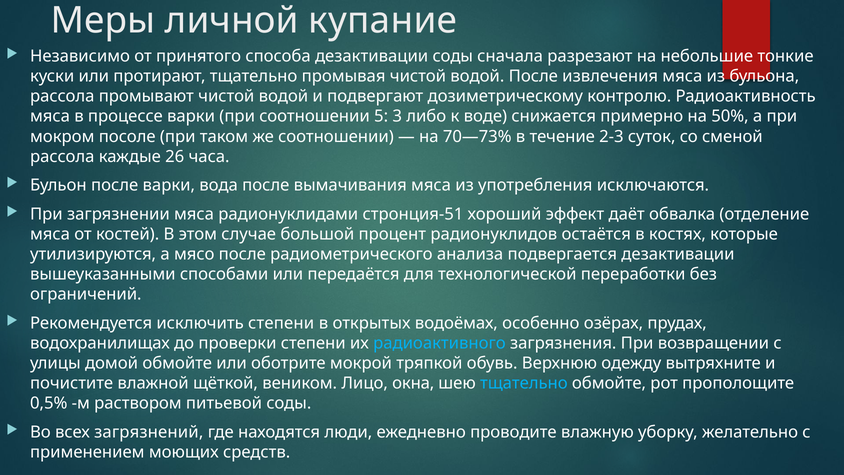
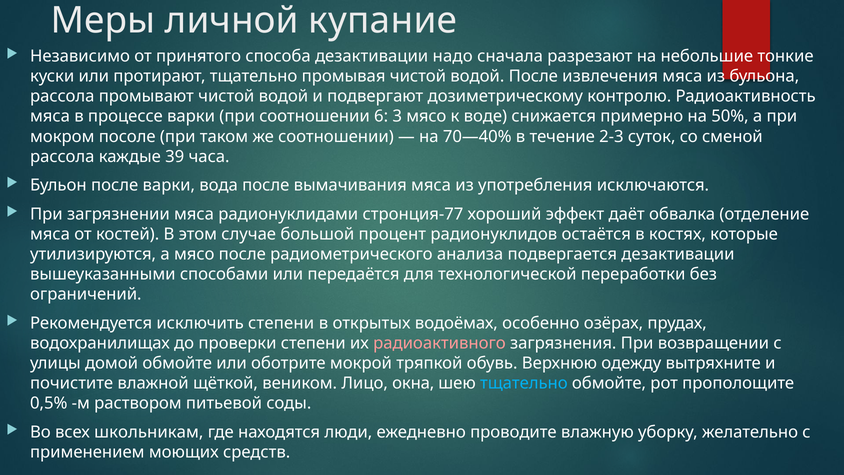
дезактивации соды: соды -> надо
5: 5 -> 6
3 либо: либо -> мясо
70—73%: 70—73% -> 70—40%
26: 26 -> 39
стронция-51: стронция-51 -> стронция-77
радиоактивного colour: light blue -> pink
загрязнений: загрязнений -> школьникам
